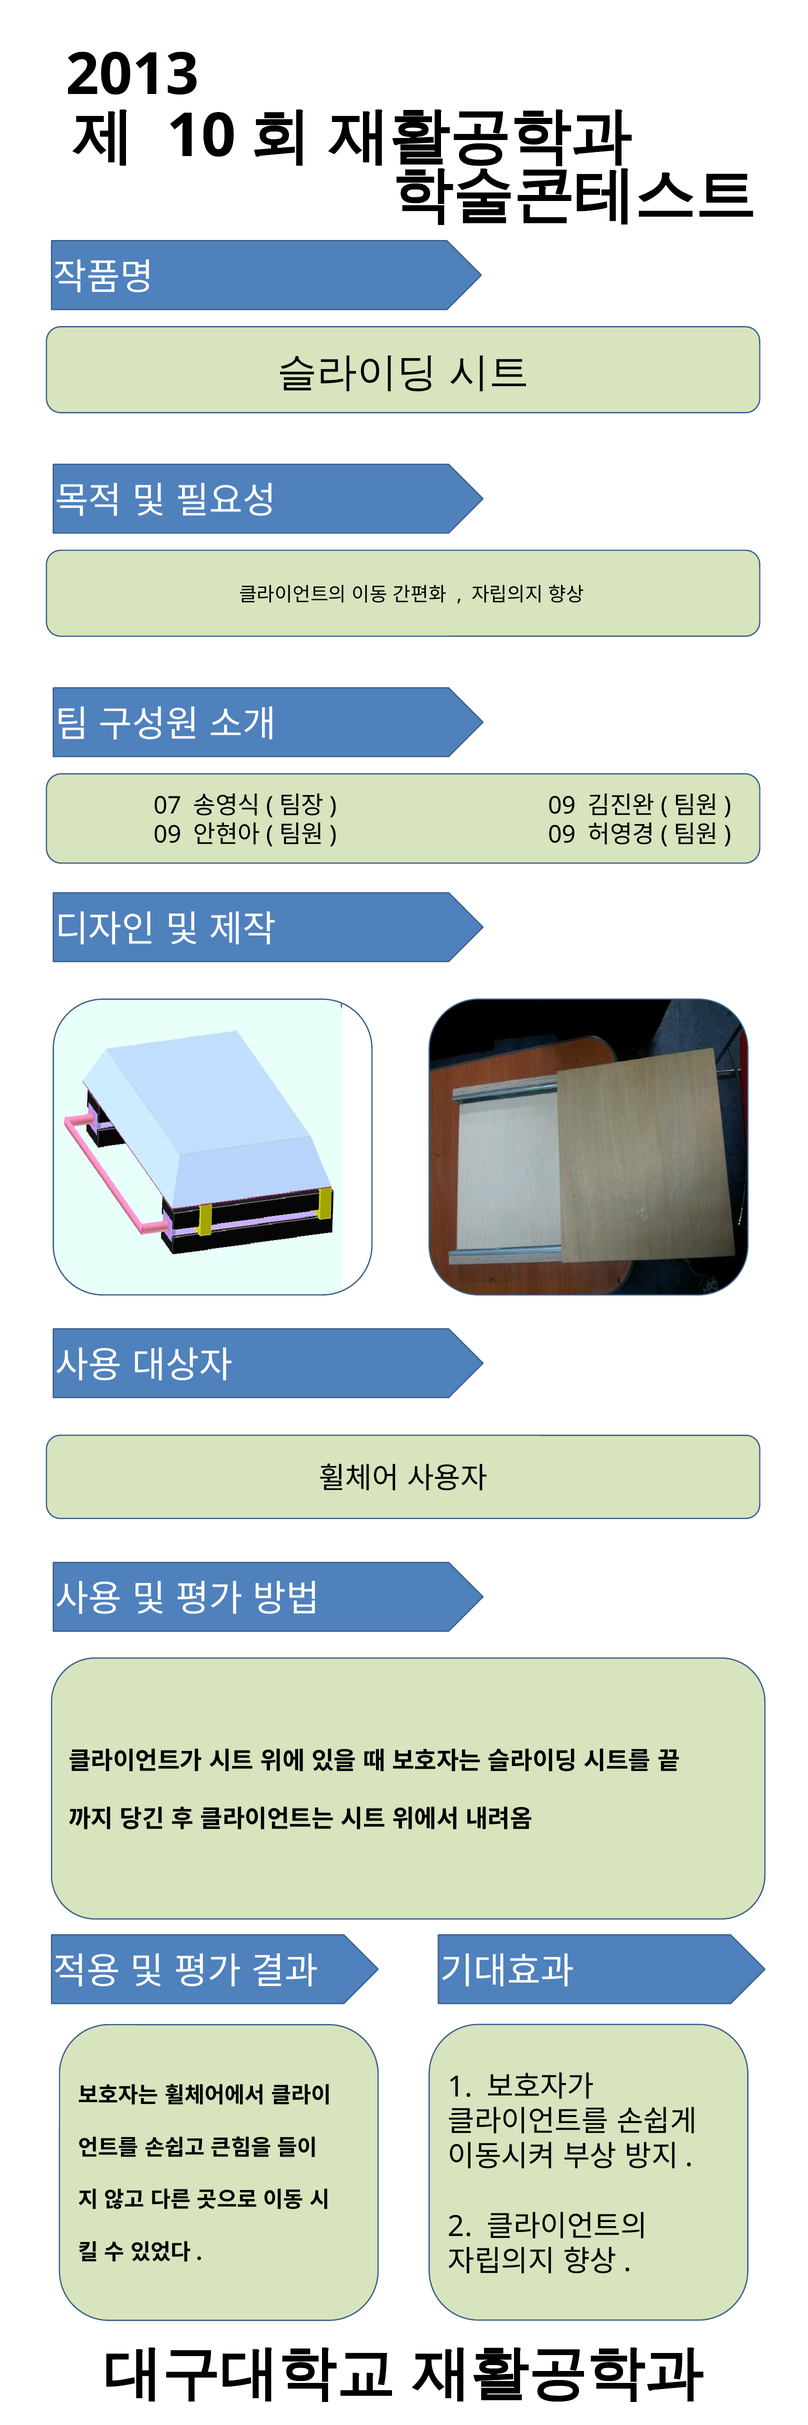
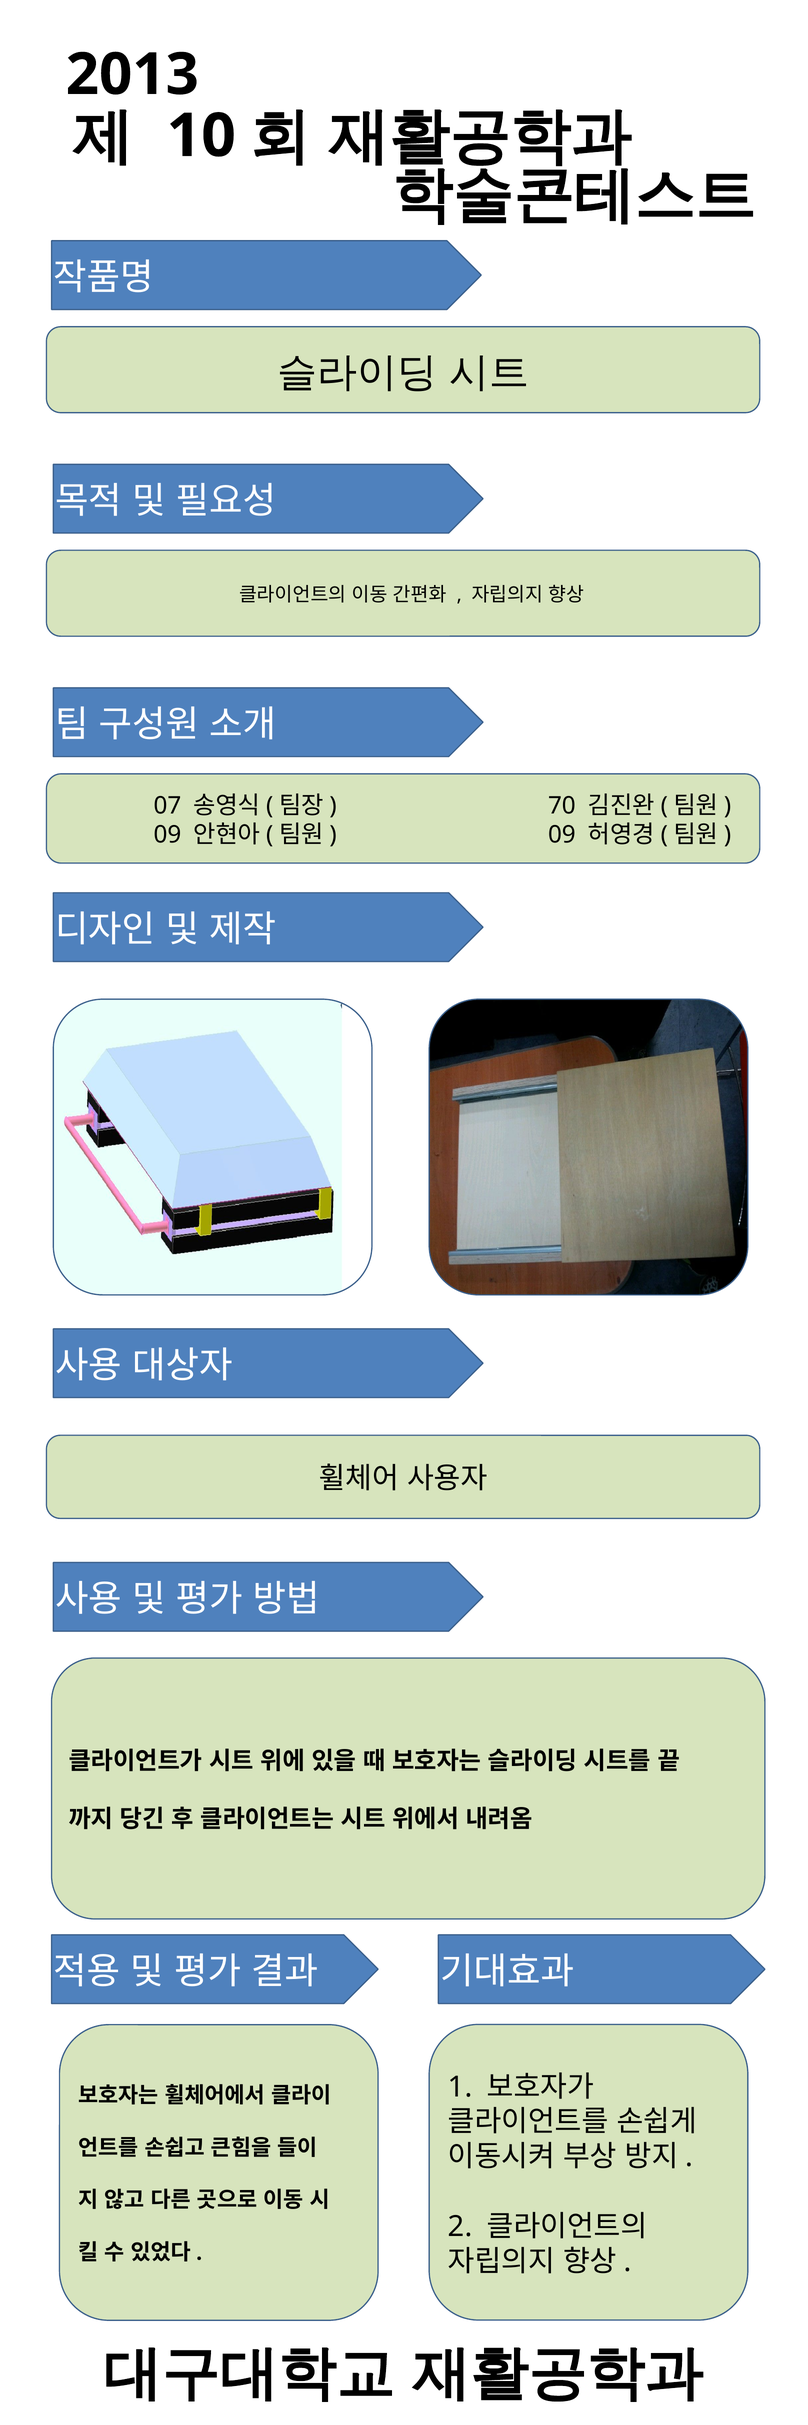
09 at (562, 805): 09 -> 70
